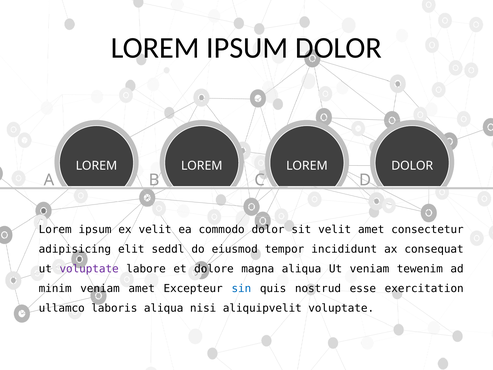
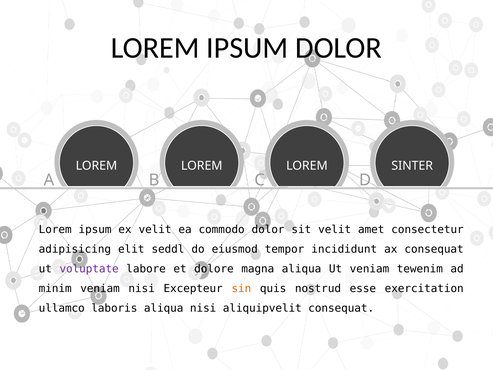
DOLOR at (412, 166): DOLOR -> SINTER
veniam amet: amet -> nisi
sin colour: blue -> orange
aliquipvelit voluptate: voluptate -> consequat
